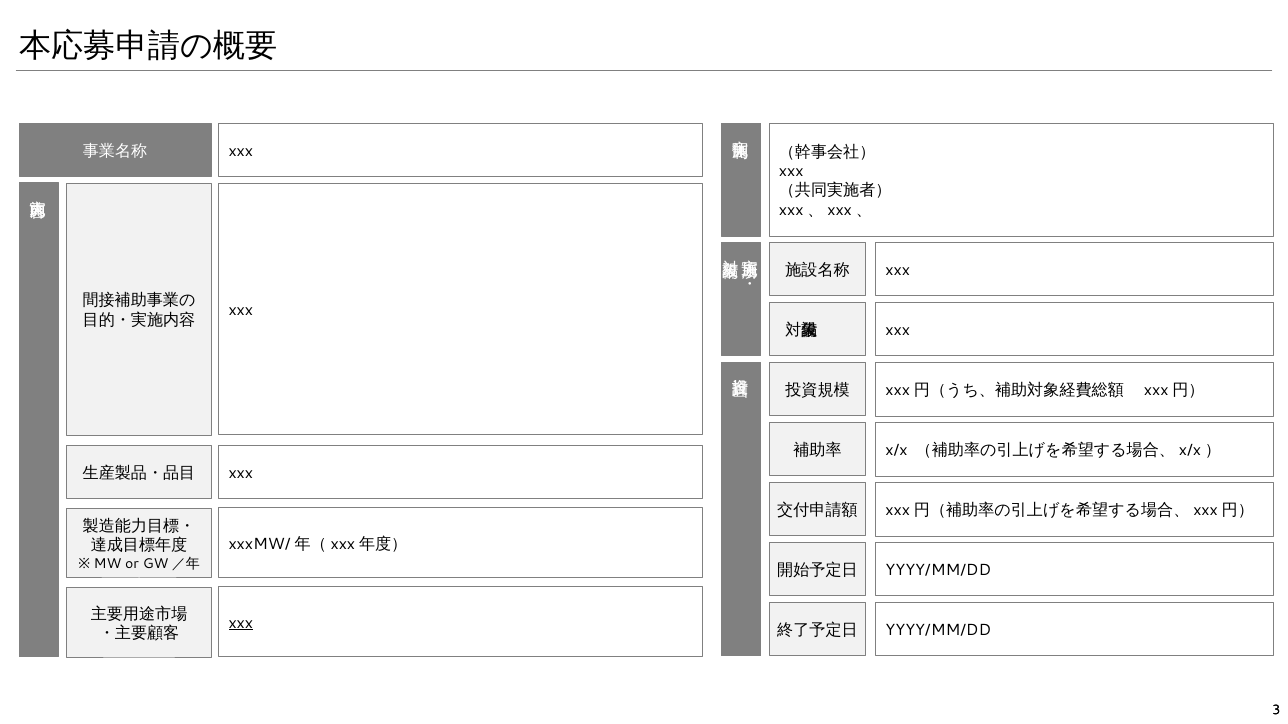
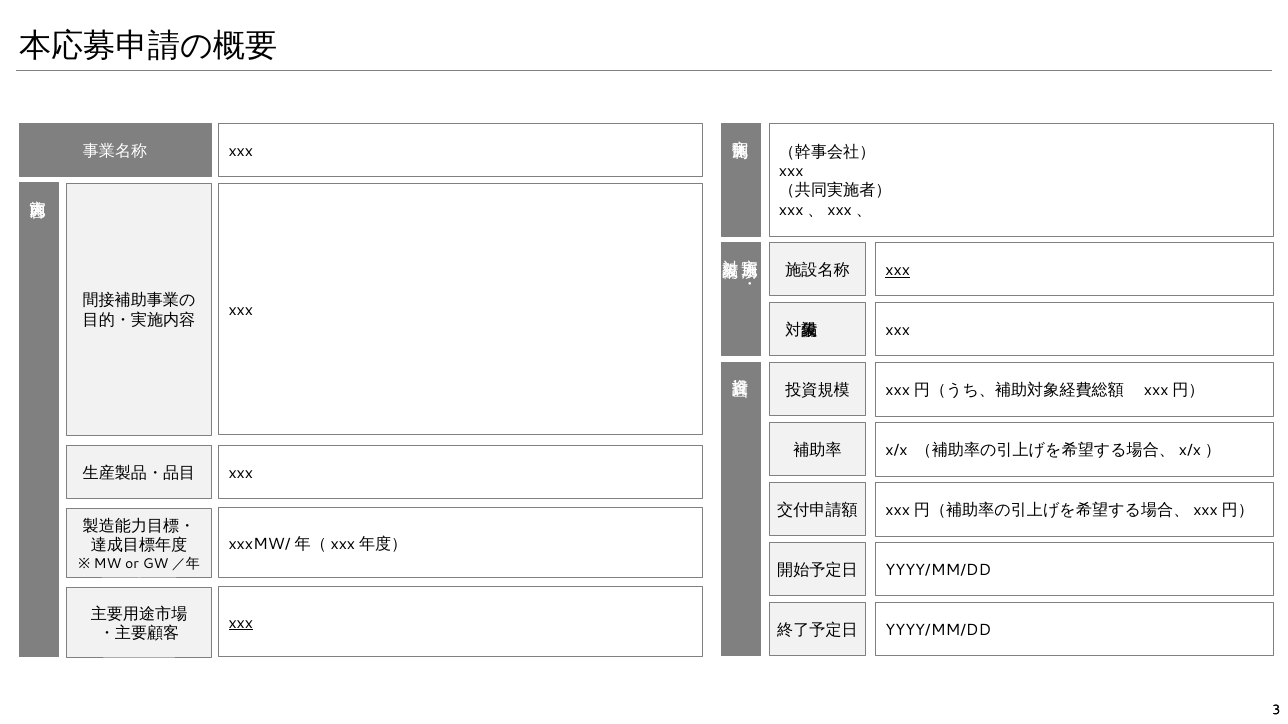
xxx at (898, 271) underline: none -> present
